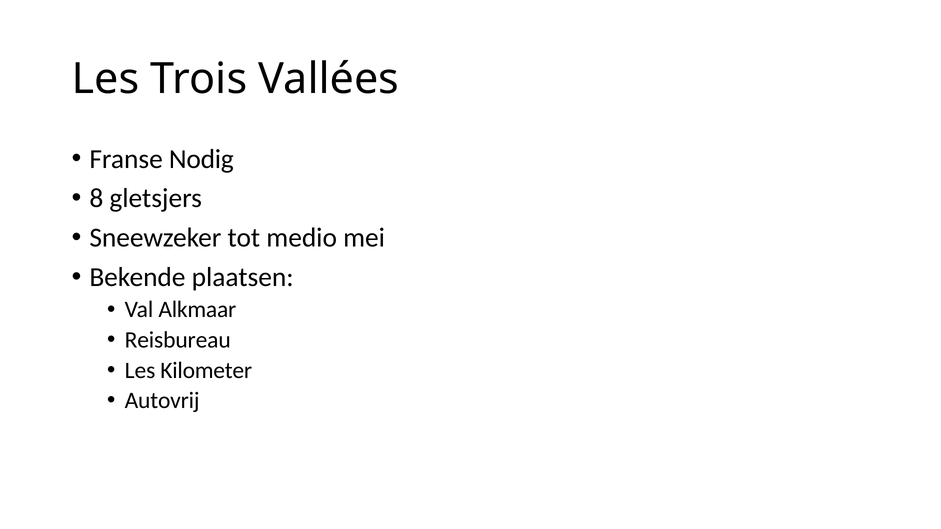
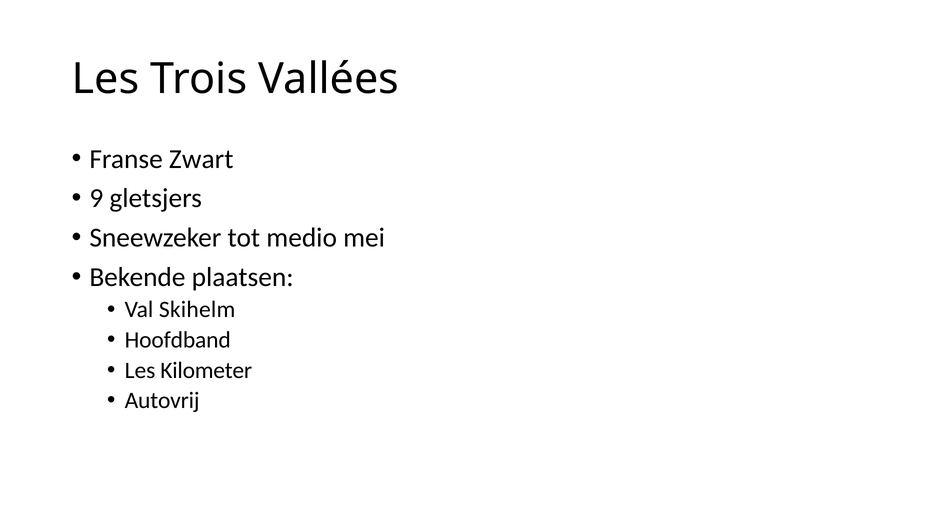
Nodig: Nodig -> Zwart
8: 8 -> 9
Alkmaar: Alkmaar -> Skihelm
Reisbureau: Reisbureau -> Hoofdband
